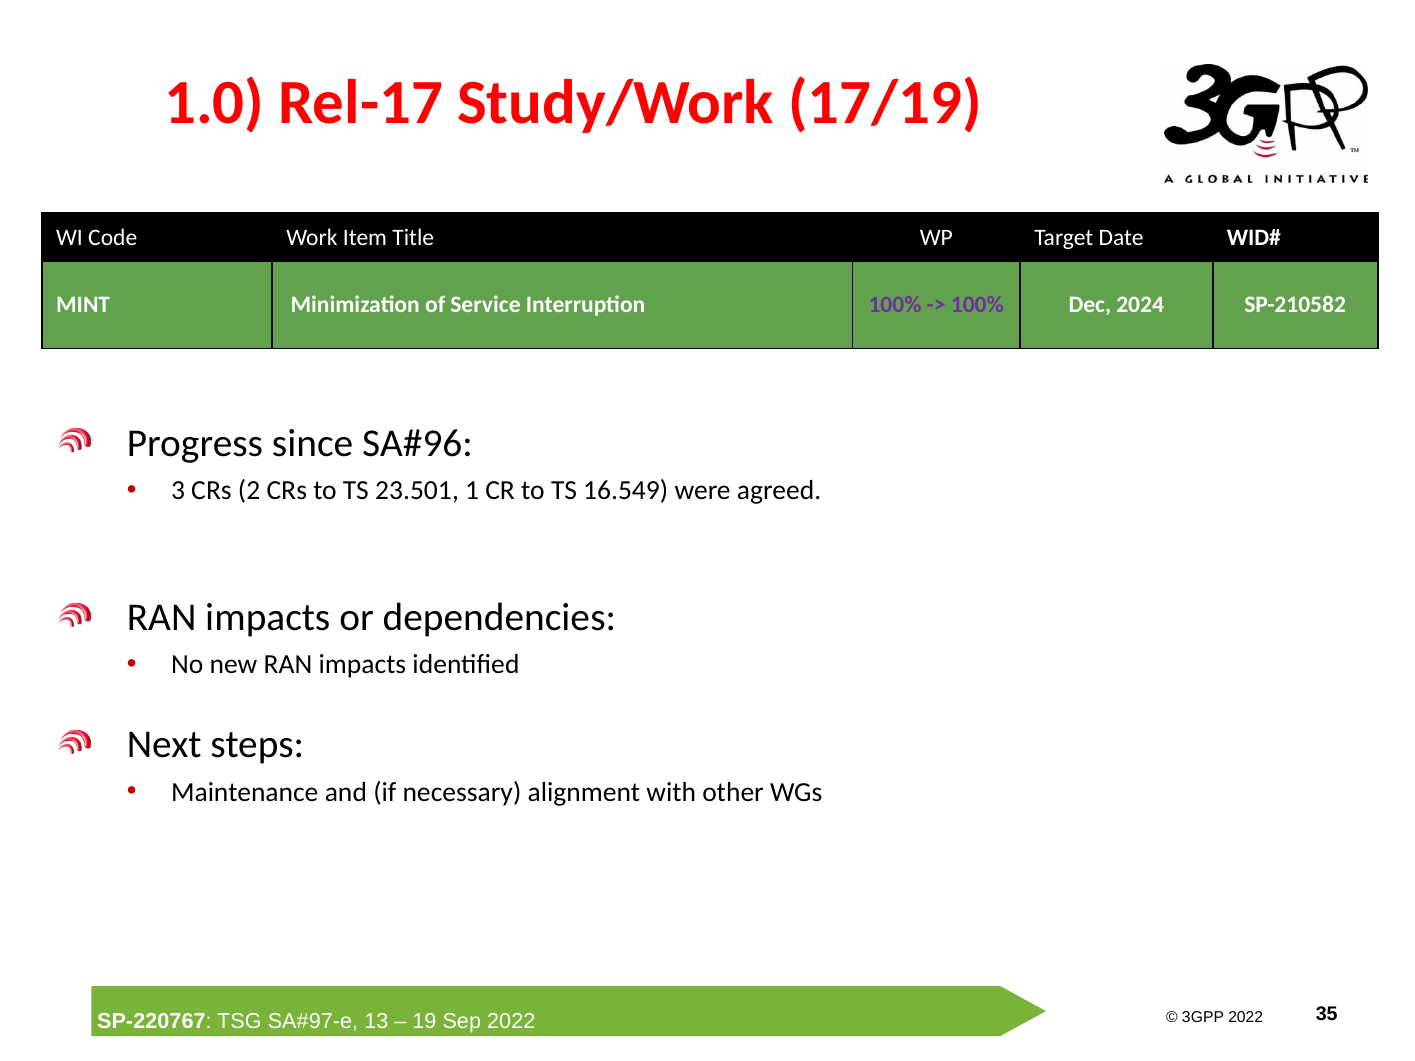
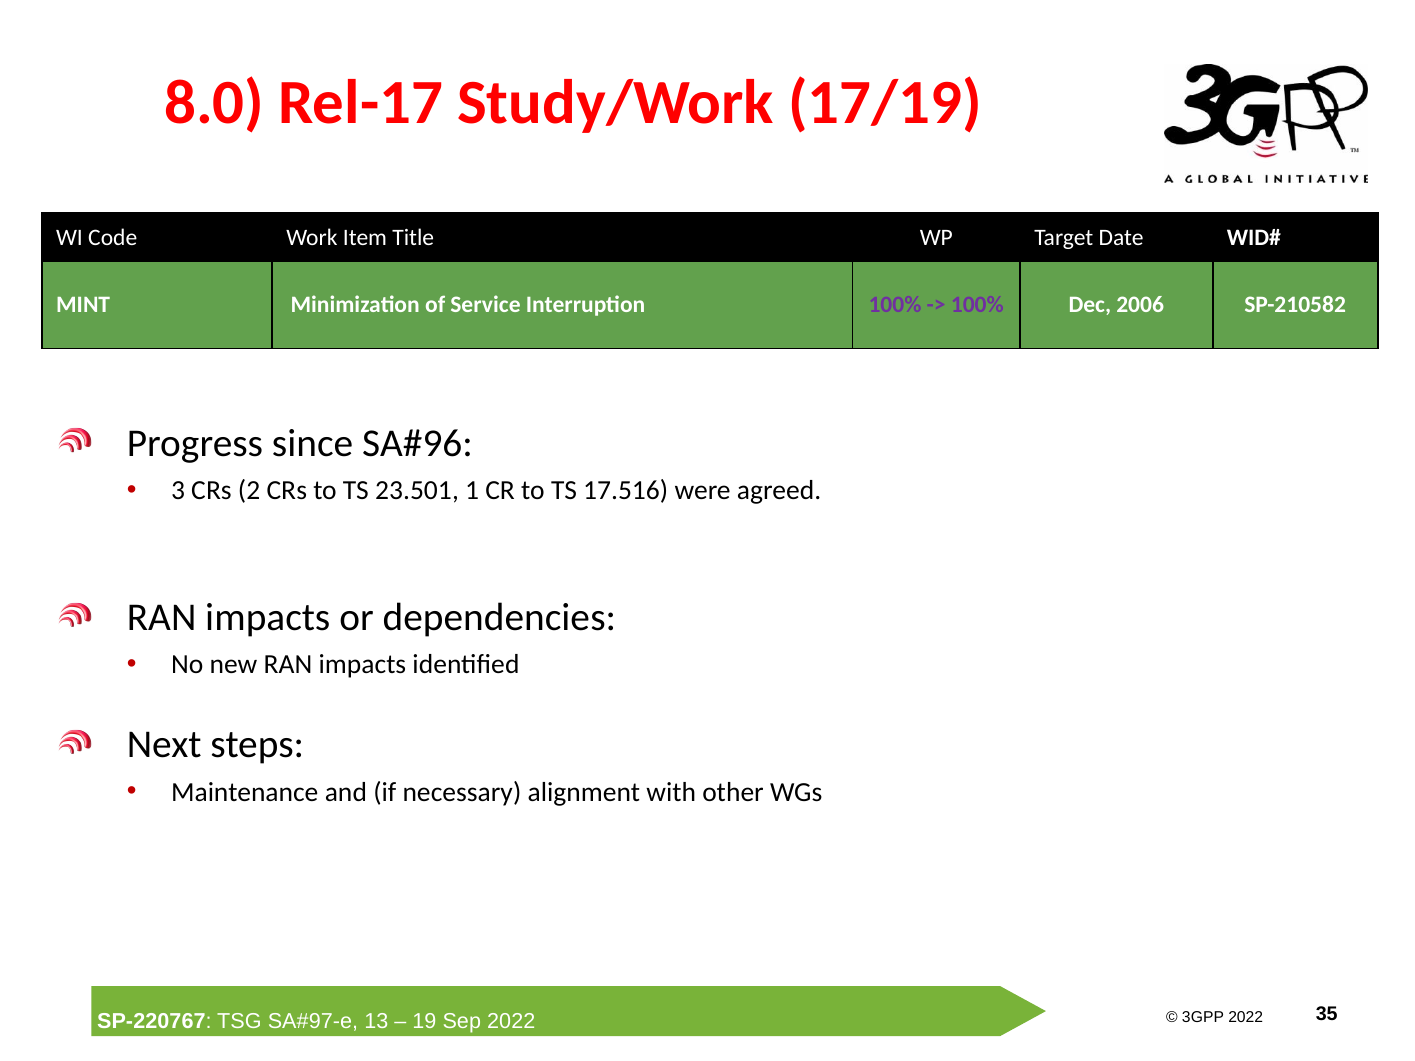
1.0: 1.0 -> 8.0
2024: 2024 -> 2006
16.549: 16.549 -> 17.516
